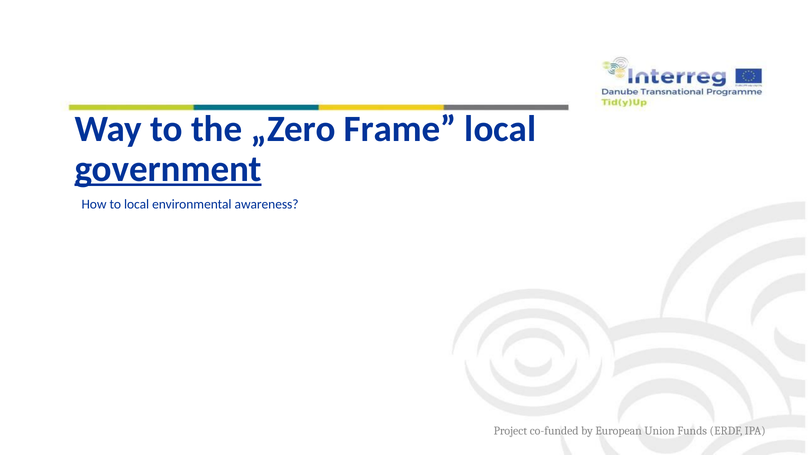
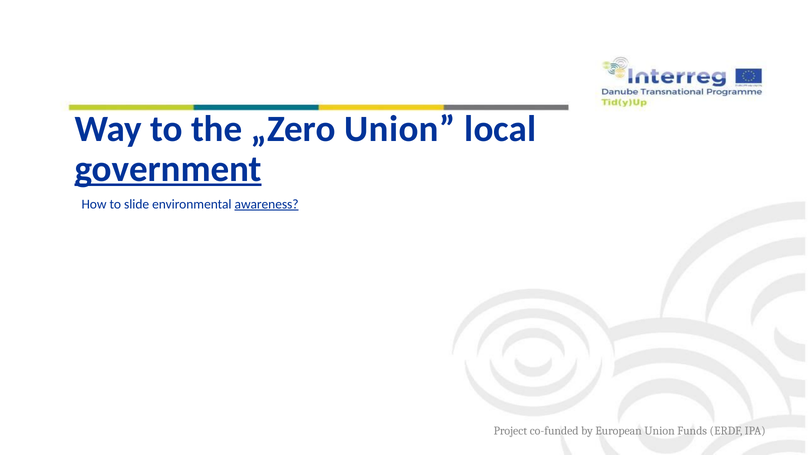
„Zero Frame: Frame -> Union
to local: local -> slide
awareness underline: none -> present
